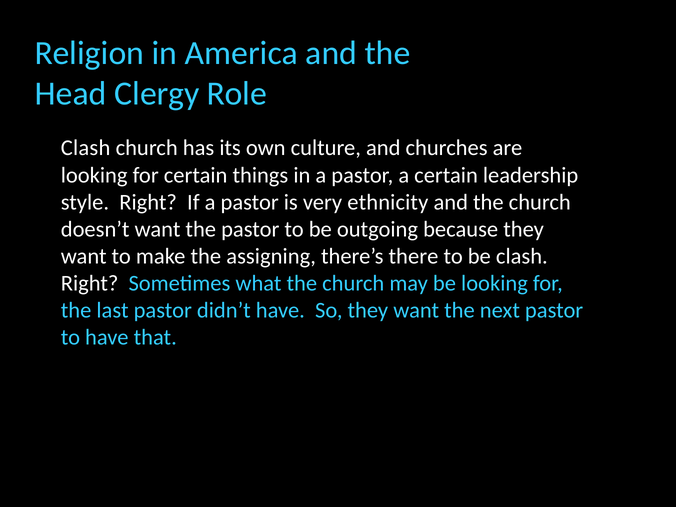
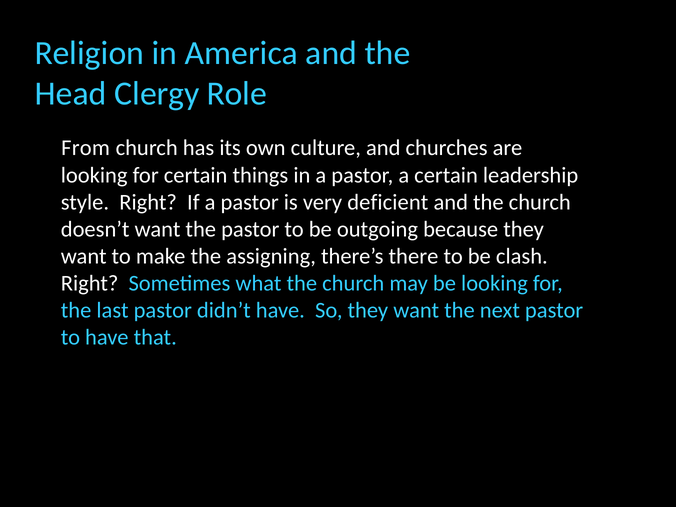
Clash at (86, 148): Clash -> From
ethnicity: ethnicity -> deficient
